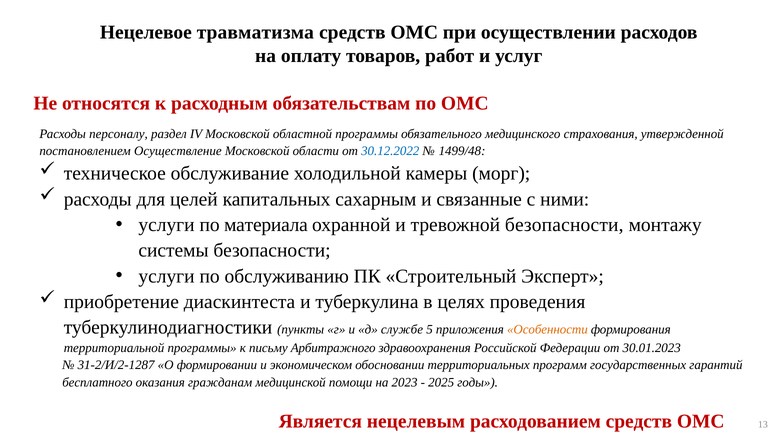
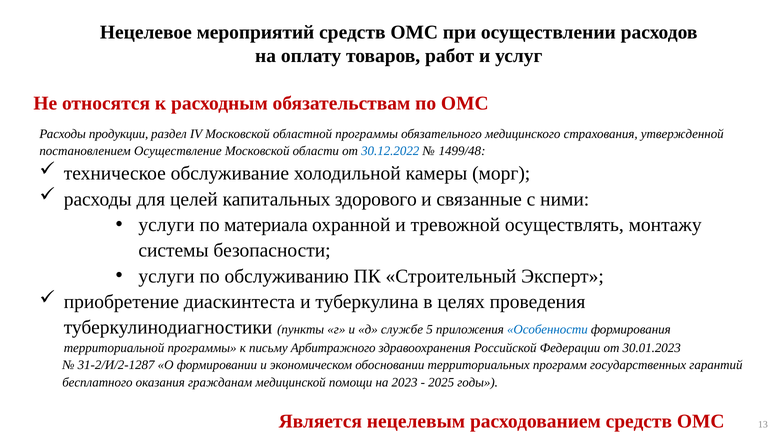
травматизма: травматизма -> мероприятий
персоналу: персоналу -> продукции
сахарным: сахарным -> здорового
тревожной безопасности: безопасности -> осуществлять
Особенности colour: orange -> blue
